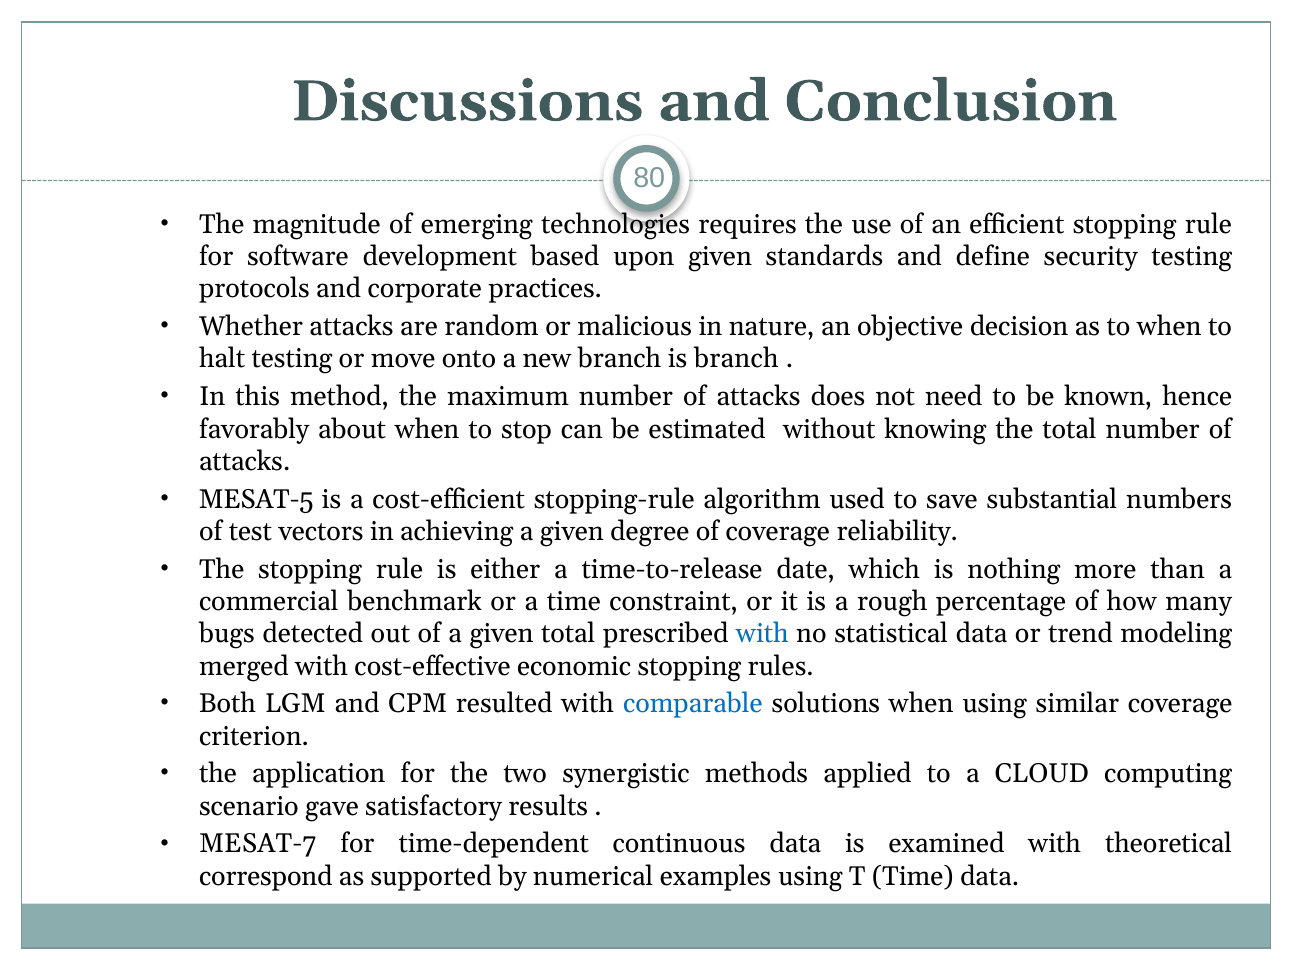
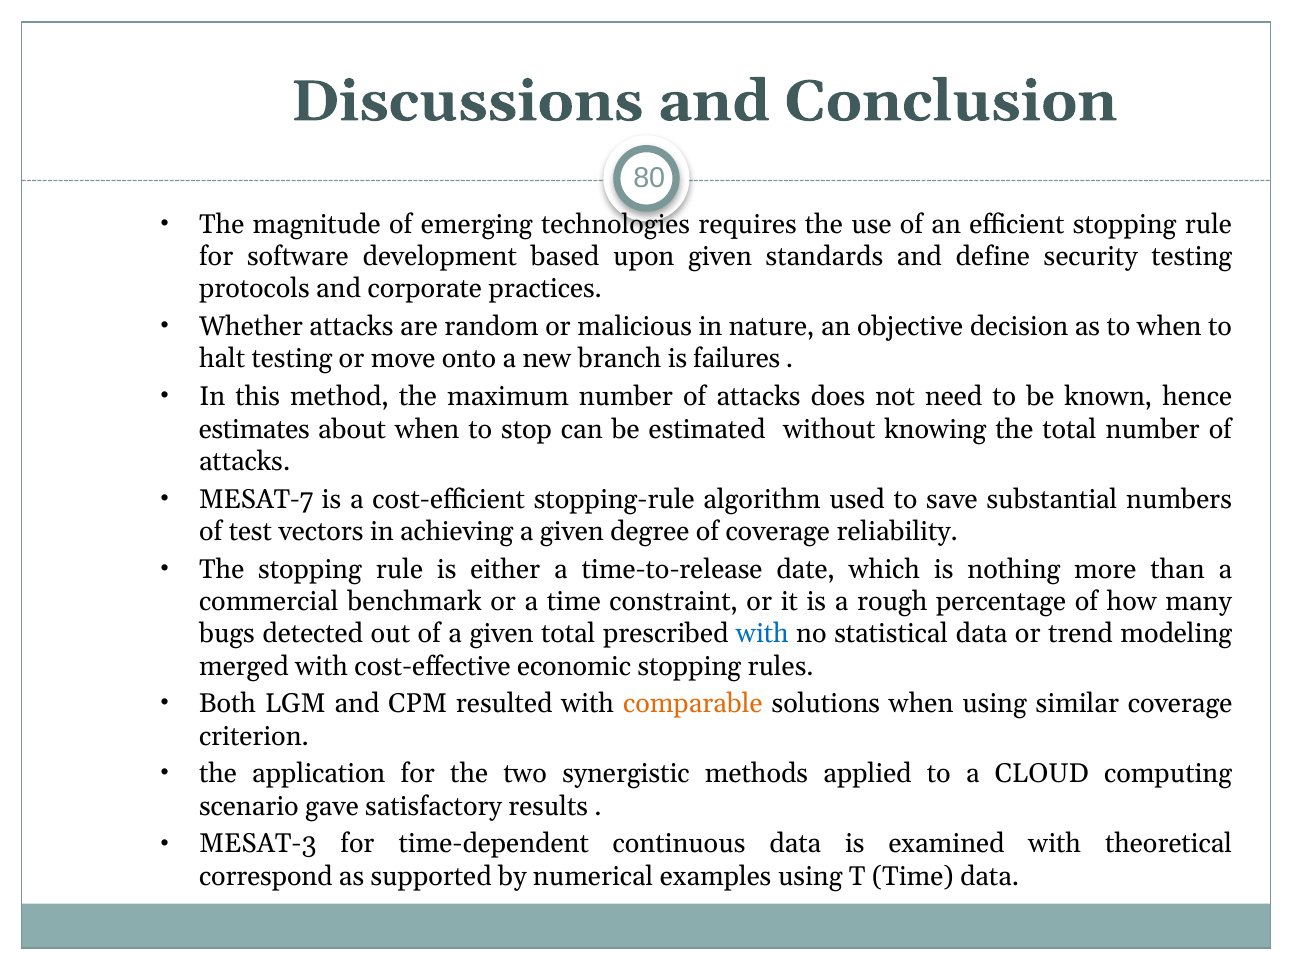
is branch: branch -> failures
favorably: favorably -> estimates
MESAT-5: MESAT-5 -> MESAT-7
comparable colour: blue -> orange
MESAT-7: MESAT-7 -> MESAT-3
